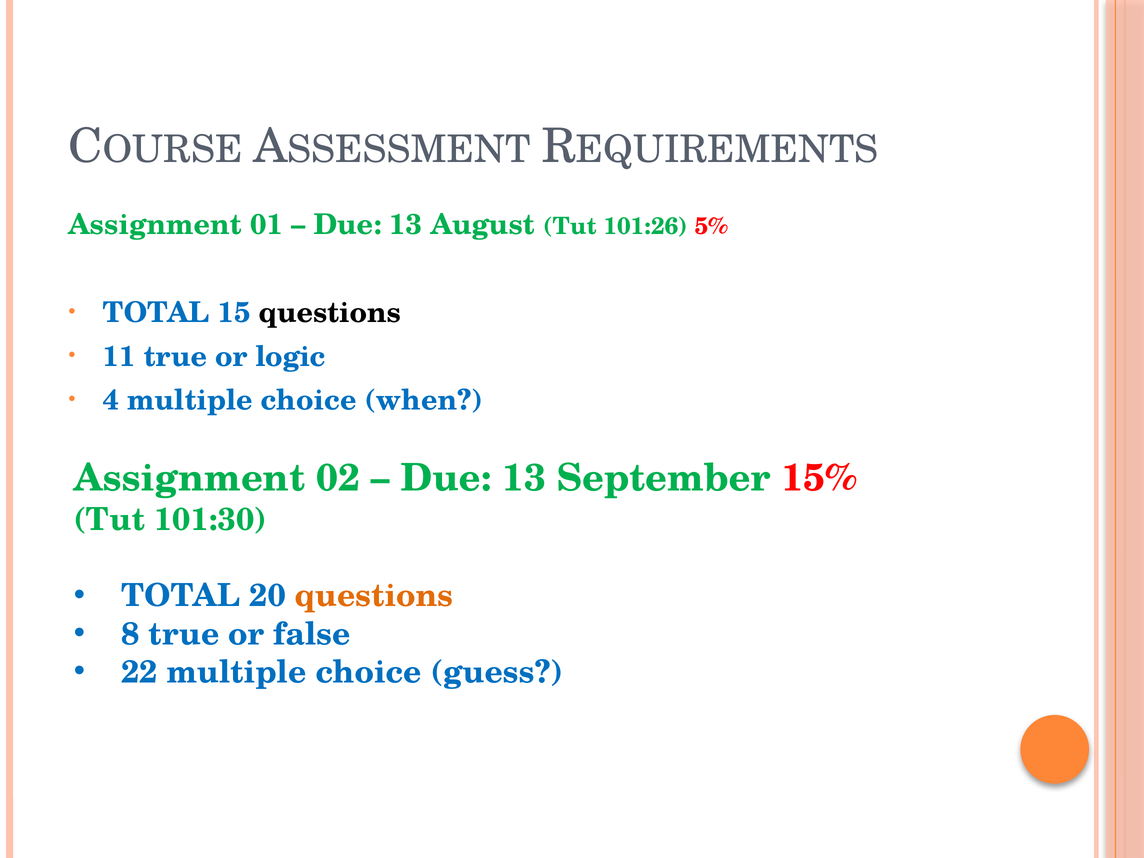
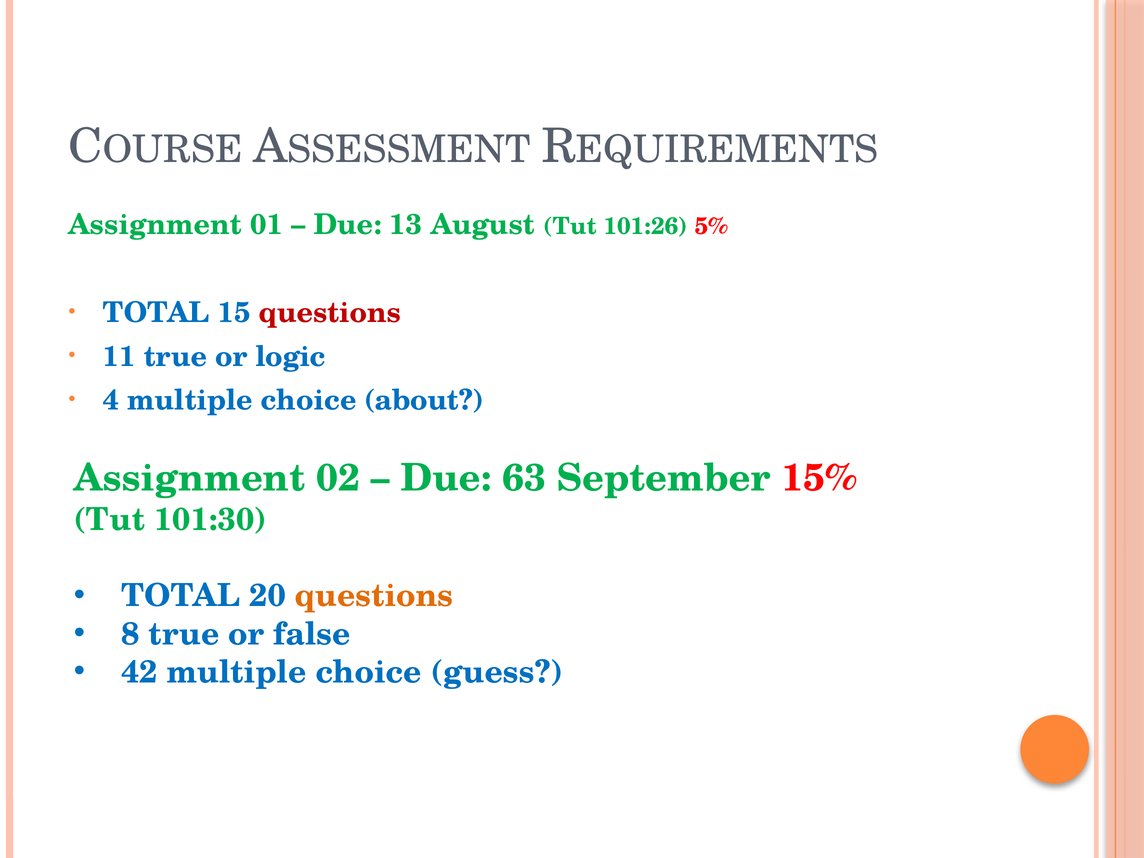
questions at (330, 313) colour: black -> red
when: when -> about
13 at (524, 478): 13 -> 63
22: 22 -> 42
